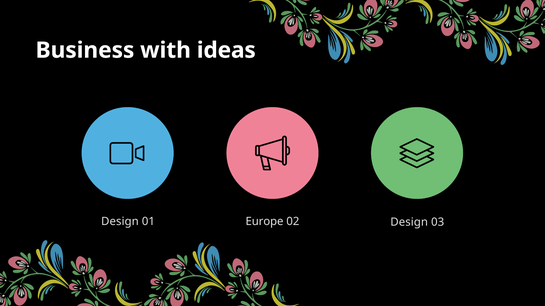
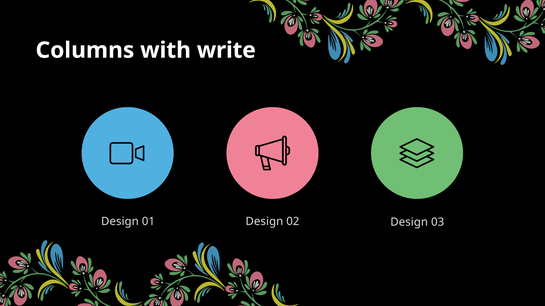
Business: Business -> Columns
ideas: ideas -> write
01 Europe: Europe -> Design
